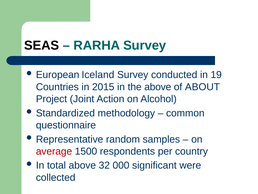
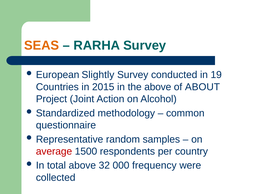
SEAS colour: black -> orange
Iceland: Iceland -> Slightly
significant: significant -> frequency
